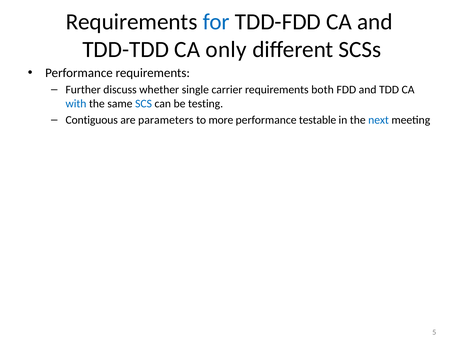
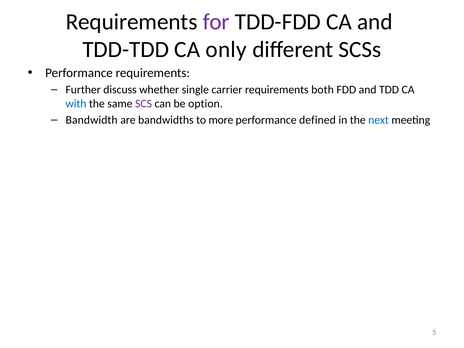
for colour: blue -> purple
SCS colour: blue -> purple
testing: testing -> option
Contiguous: Contiguous -> Bandwidth
parameters: parameters -> bandwidths
testable: testable -> defined
